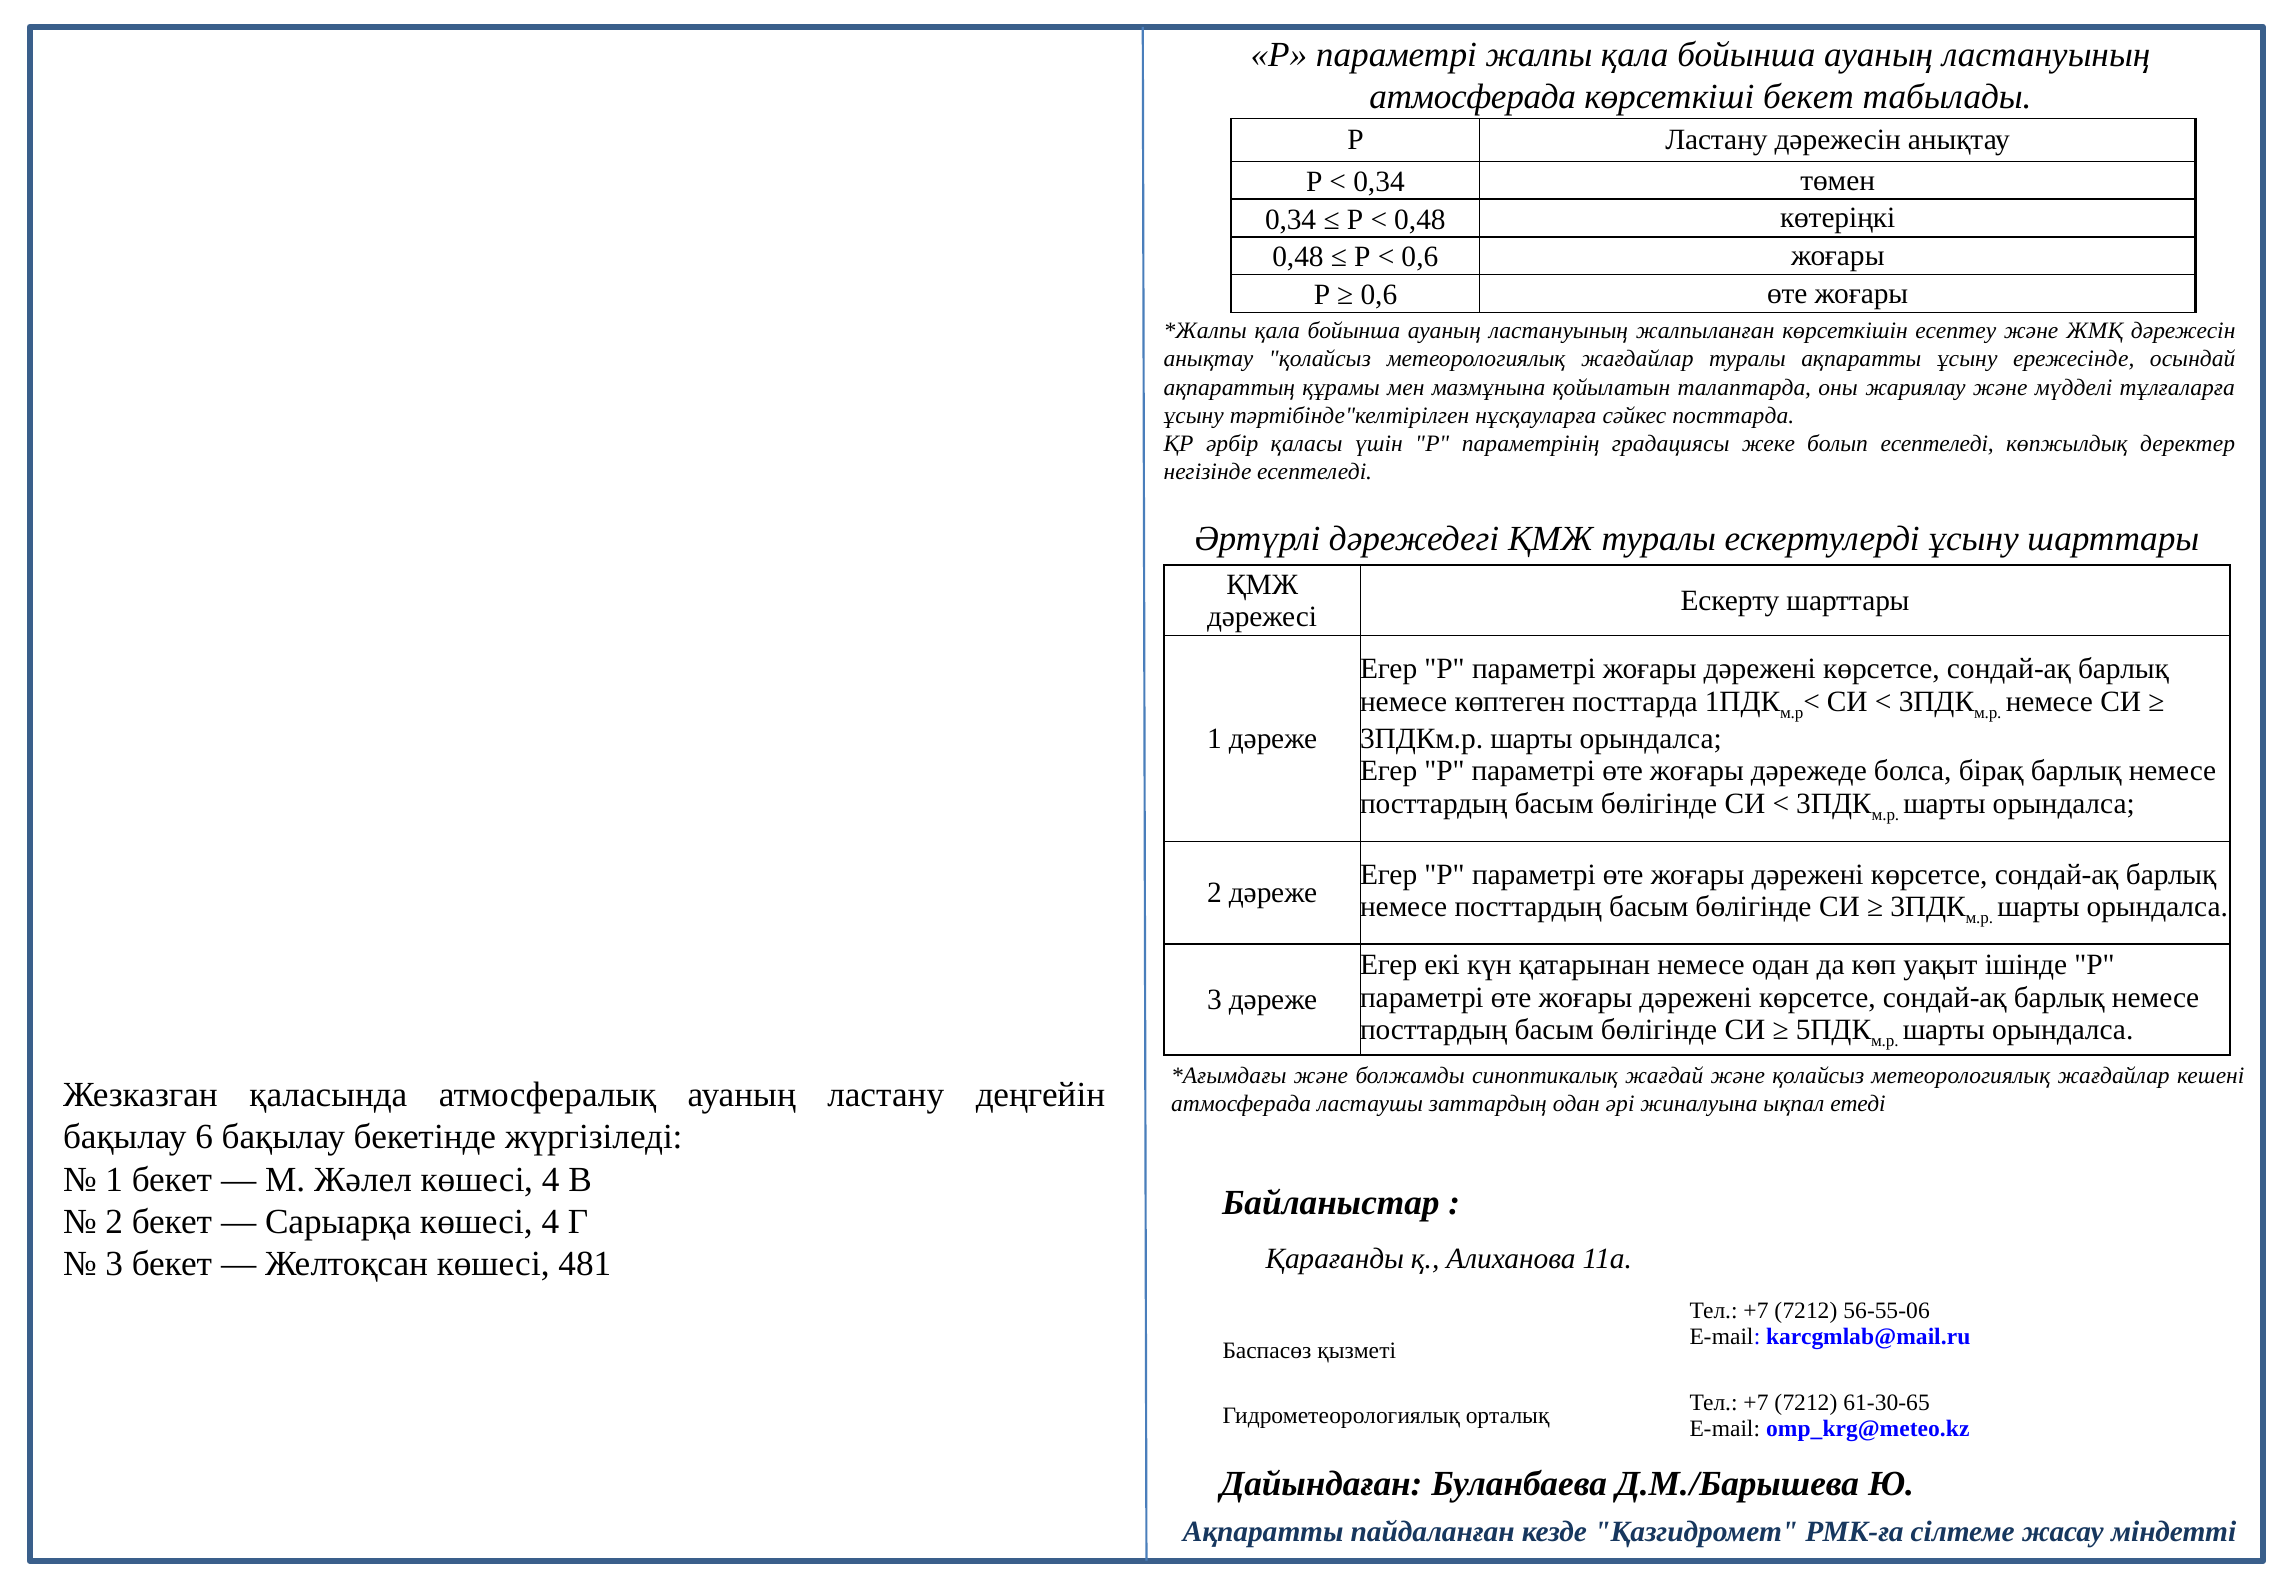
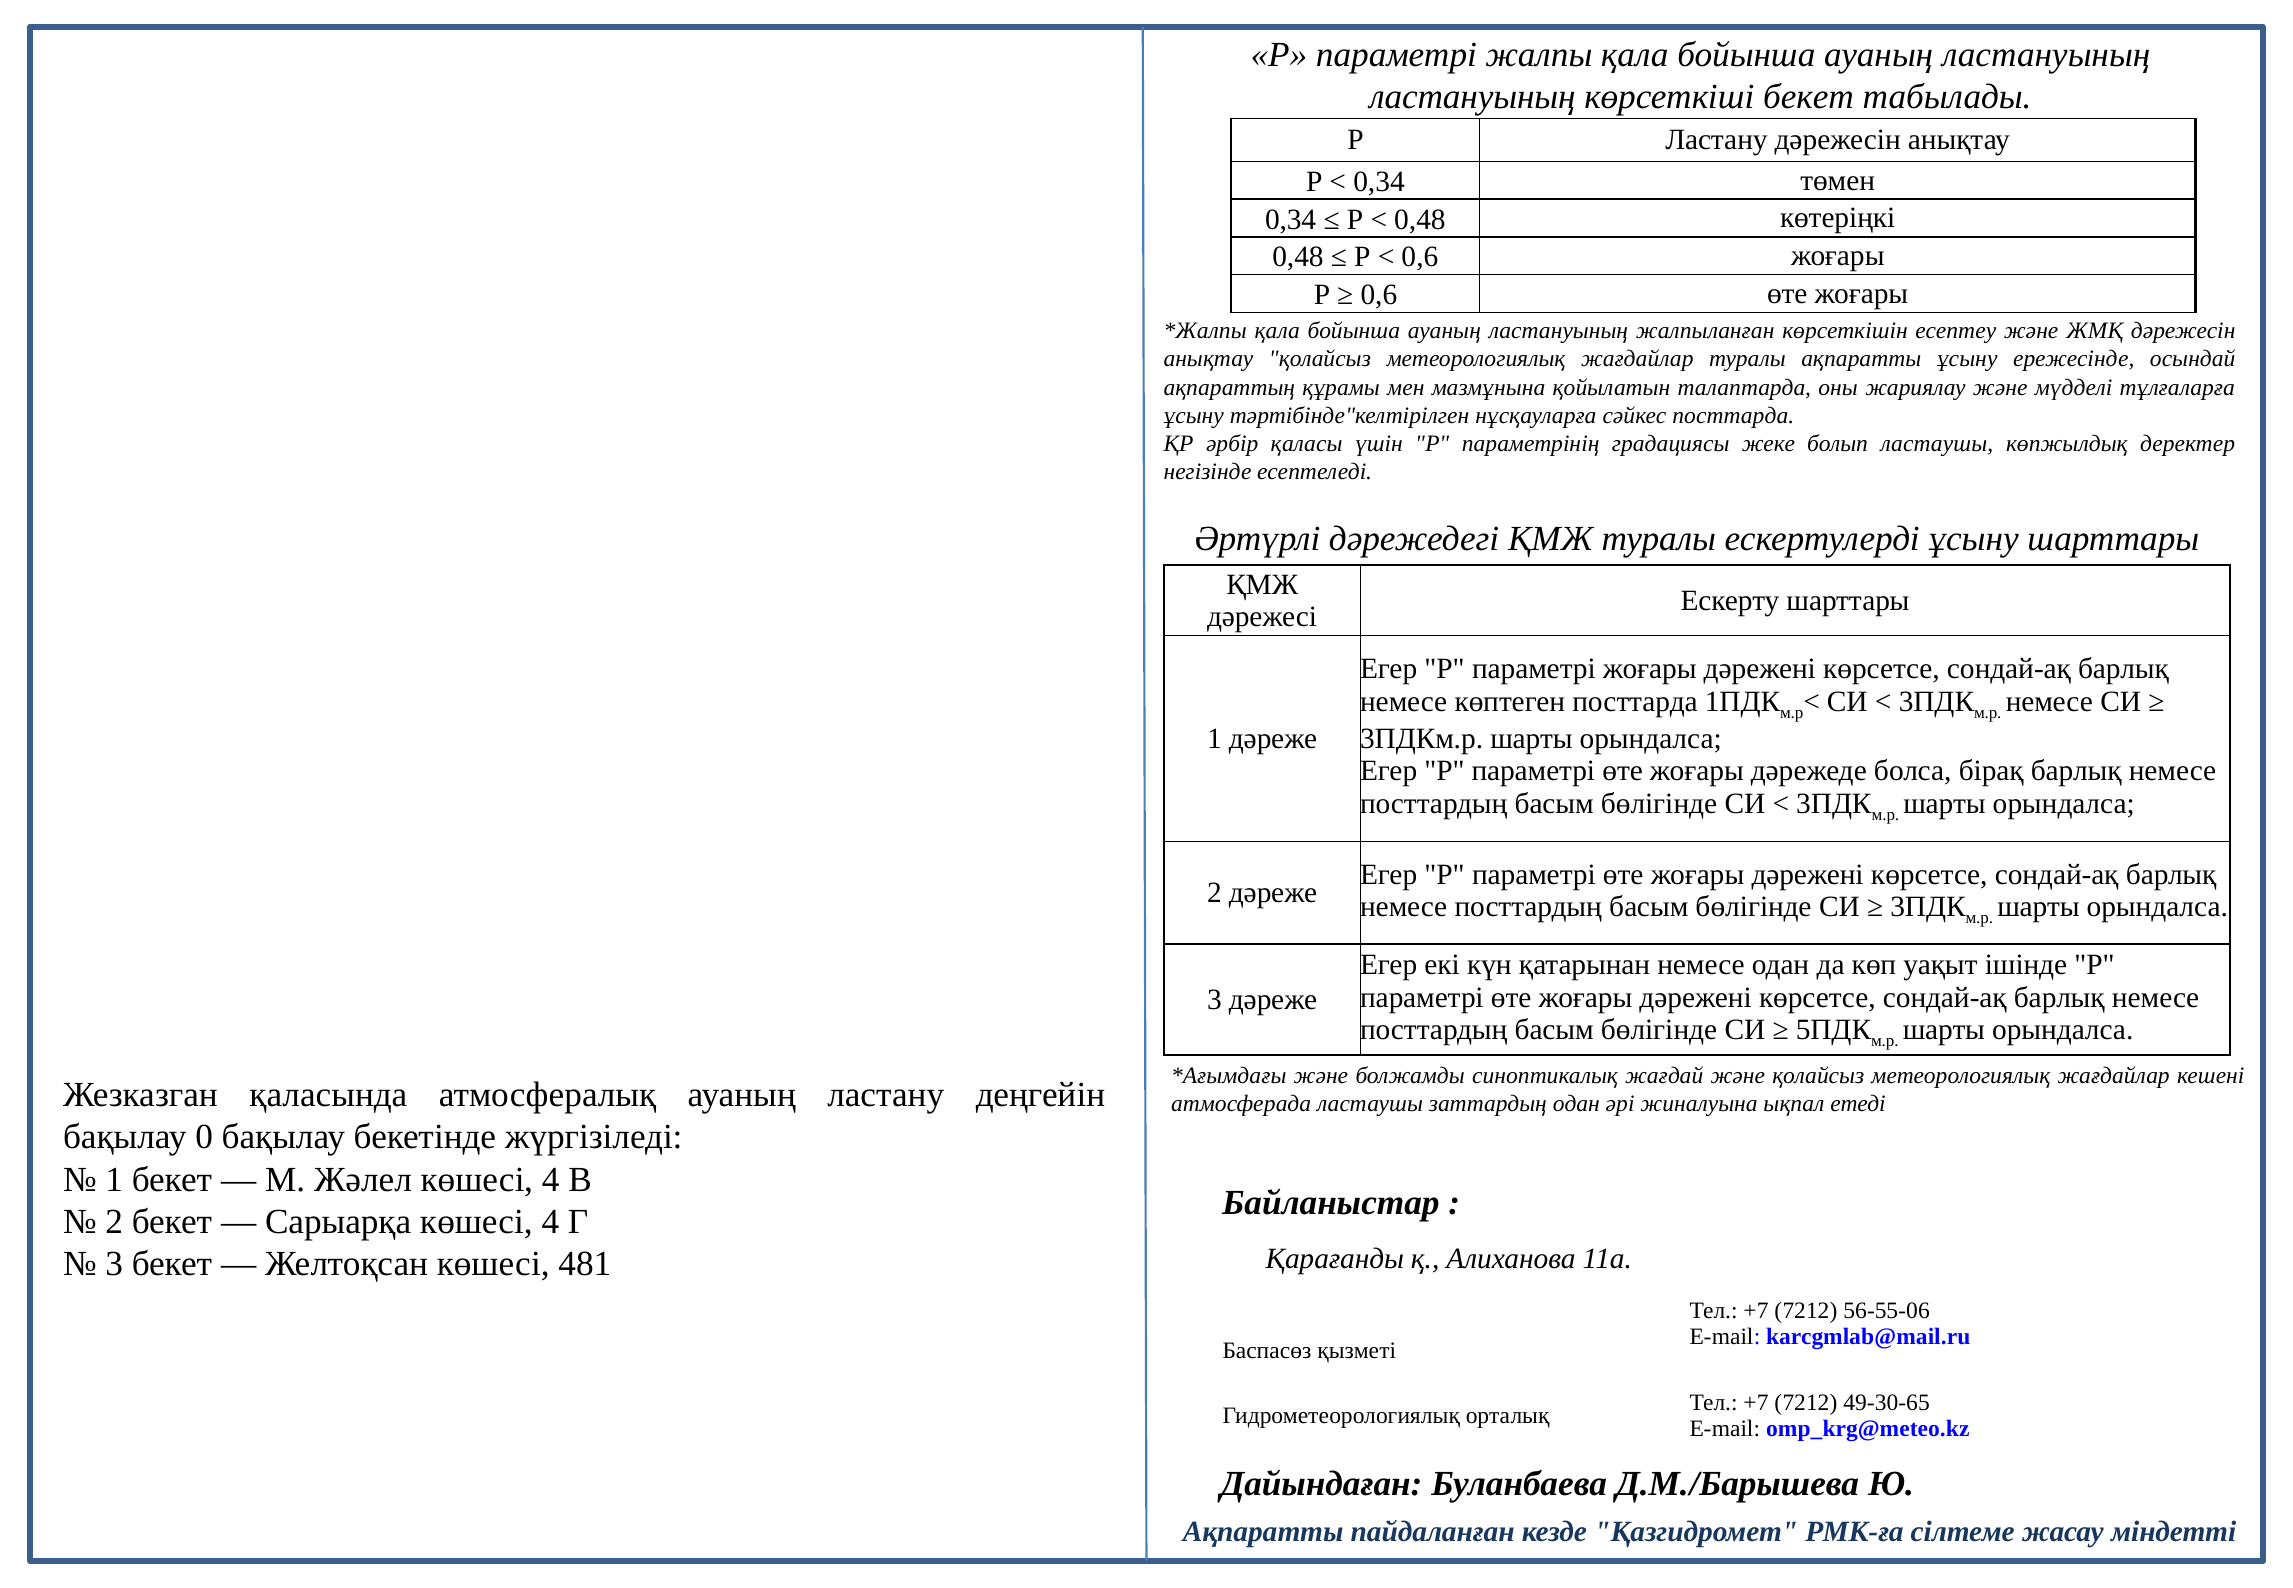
атмосферада at (1473, 97): атмосферада -> ластануының
болып есептеледі: есептеледі -> ластаушы
6: 6 -> 0
61-30-65: 61-30-65 -> 49-30-65
